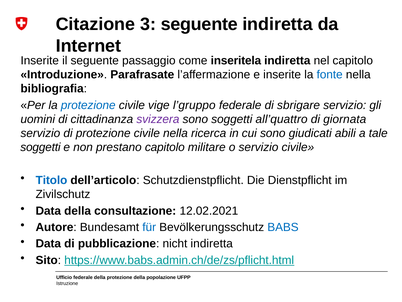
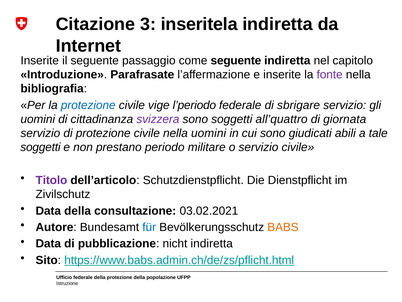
3 seguente: seguente -> inseritela
come inseritela: inseritela -> seguente
fonte colour: blue -> purple
l’gruppo: l’gruppo -> l’periodo
nella ricerca: ricerca -> uomini
prestano capitolo: capitolo -> periodo
Titolo colour: blue -> purple
12.02.2021: 12.02.2021 -> 03.02.2021
BABS colour: blue -> orange
